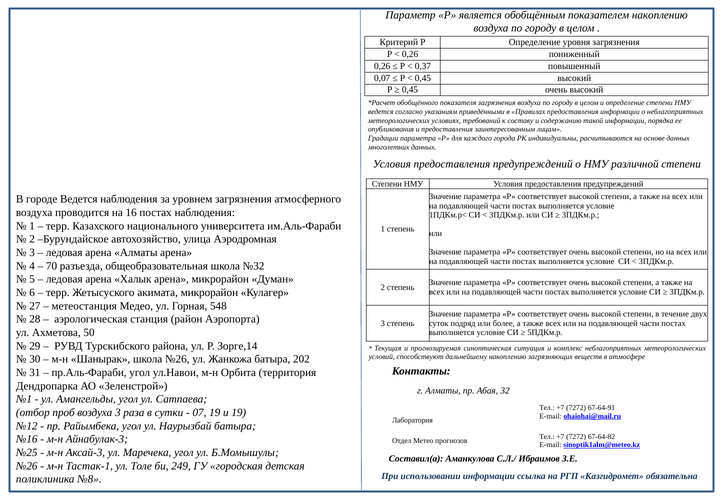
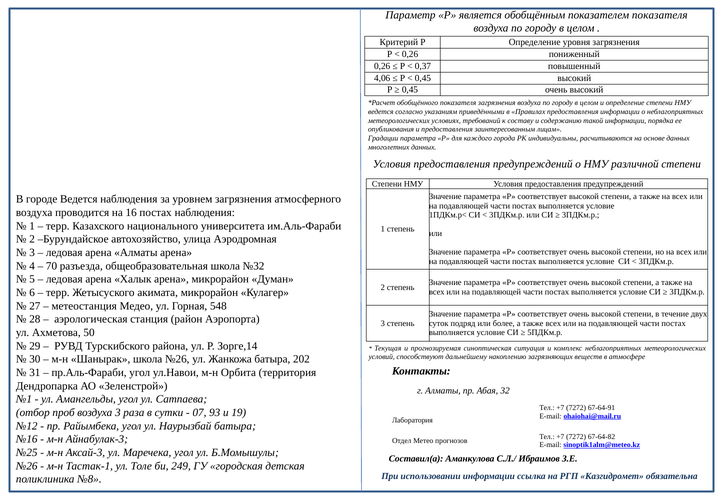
показателем накоплению: накоплению -> показателя
0,07: 0,07 -> 4,06
07 19: 19 -> 93
